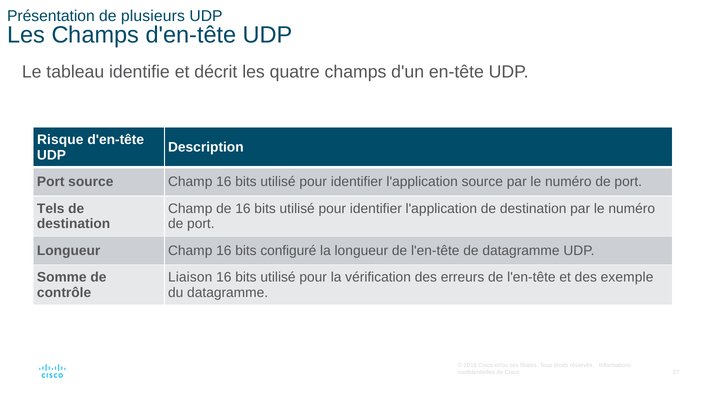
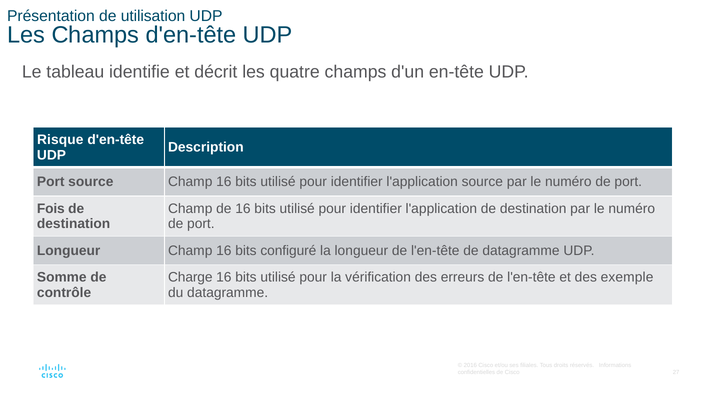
plusieurs: plusieurs -> utilisation
Tels: Tels -> Fois
Liaison: Liaison -> Charge
